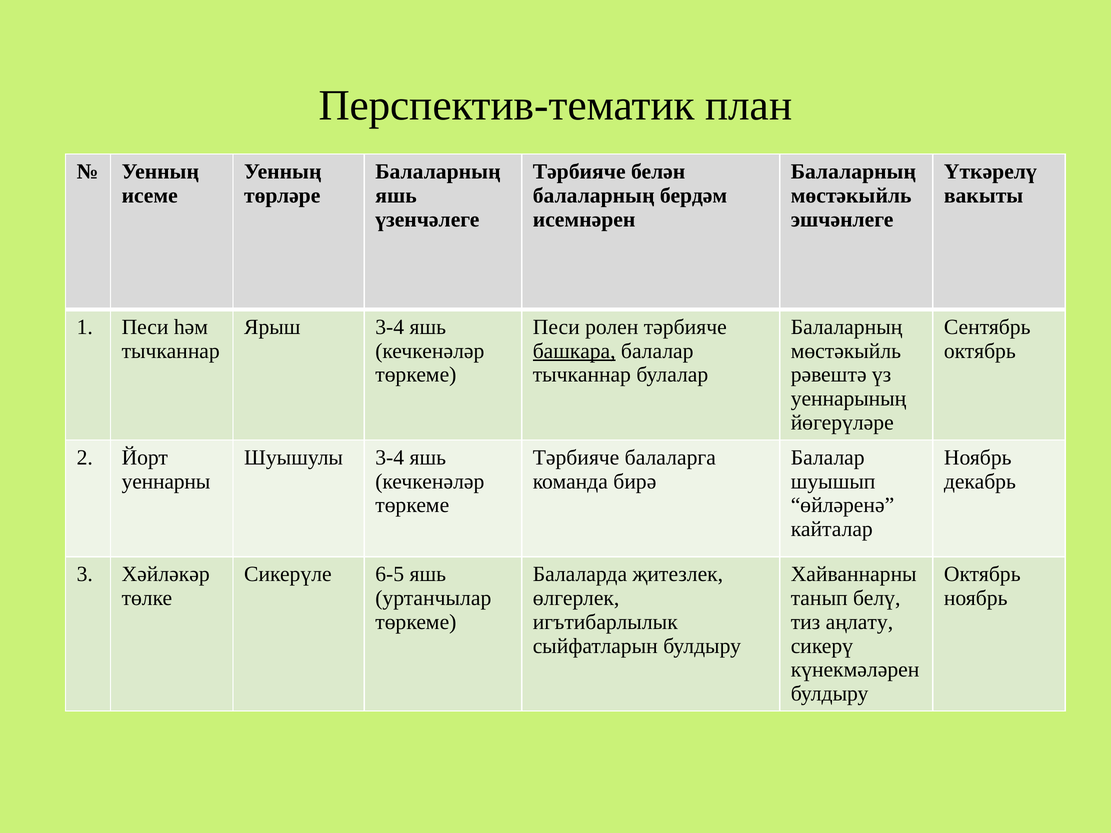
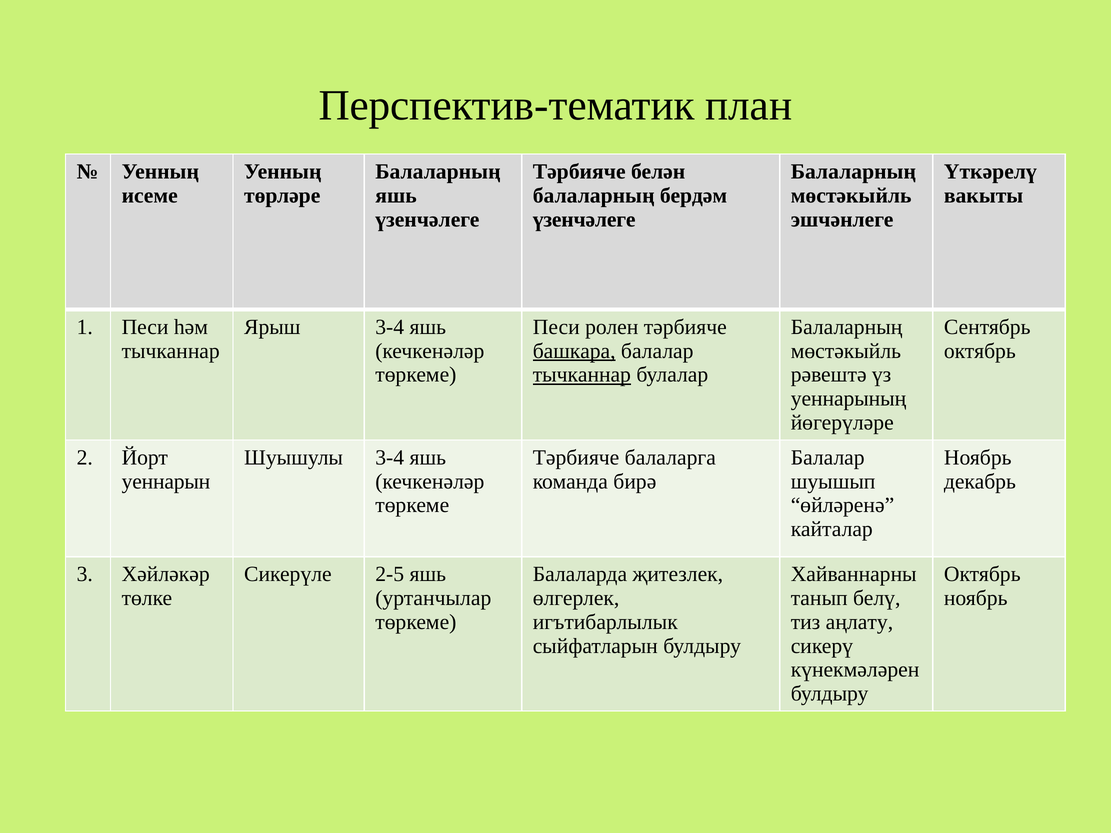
исемнәрен at (584, 220): исемнәрен -> үзенчәлеге
тычканнар at (582, 375) underline: none -> present
уеннарны: уеннарны -> уеннарын
6-5: 6-5 -> 2-5
